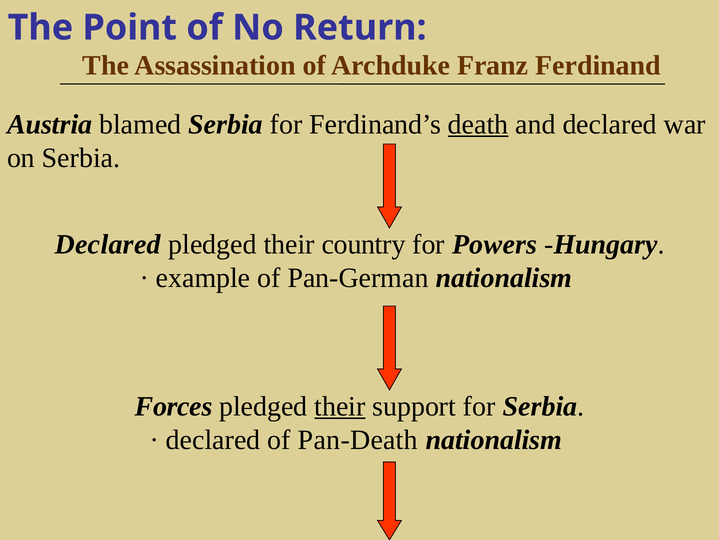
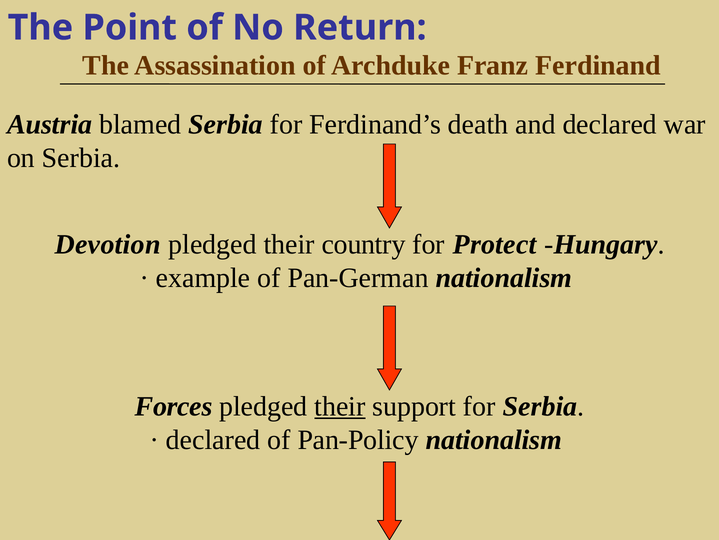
death underline: present -> none
Declared at (108, 244): Declared -> Devotion
Powers: Powers -> Protect
Pan-Death: Pan-Death -> Pan-Policy
